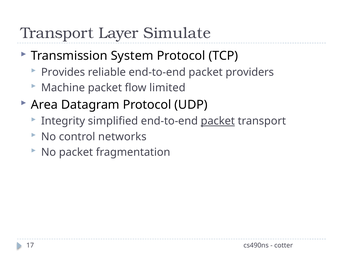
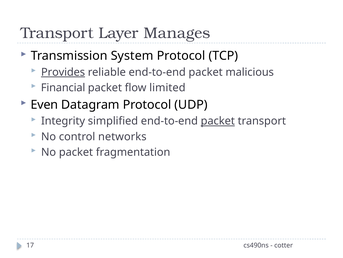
Simulate: Simulate -> Manages
Provides underline: none -> present
providers: providers -> malicious
Machine: Machine -> Financial
Area: Area -> Even
